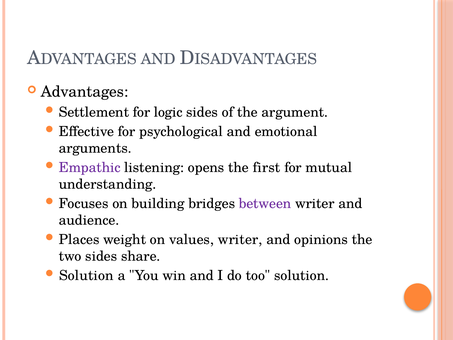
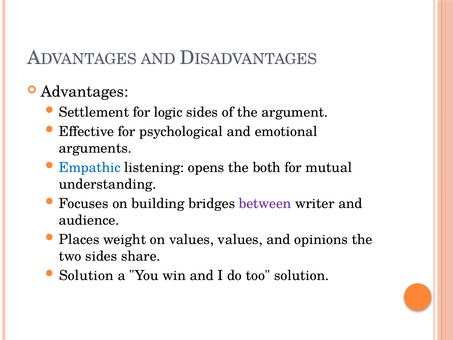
Empathic colour: purple -> blue
first: first -> both
values writer: writer -> values
